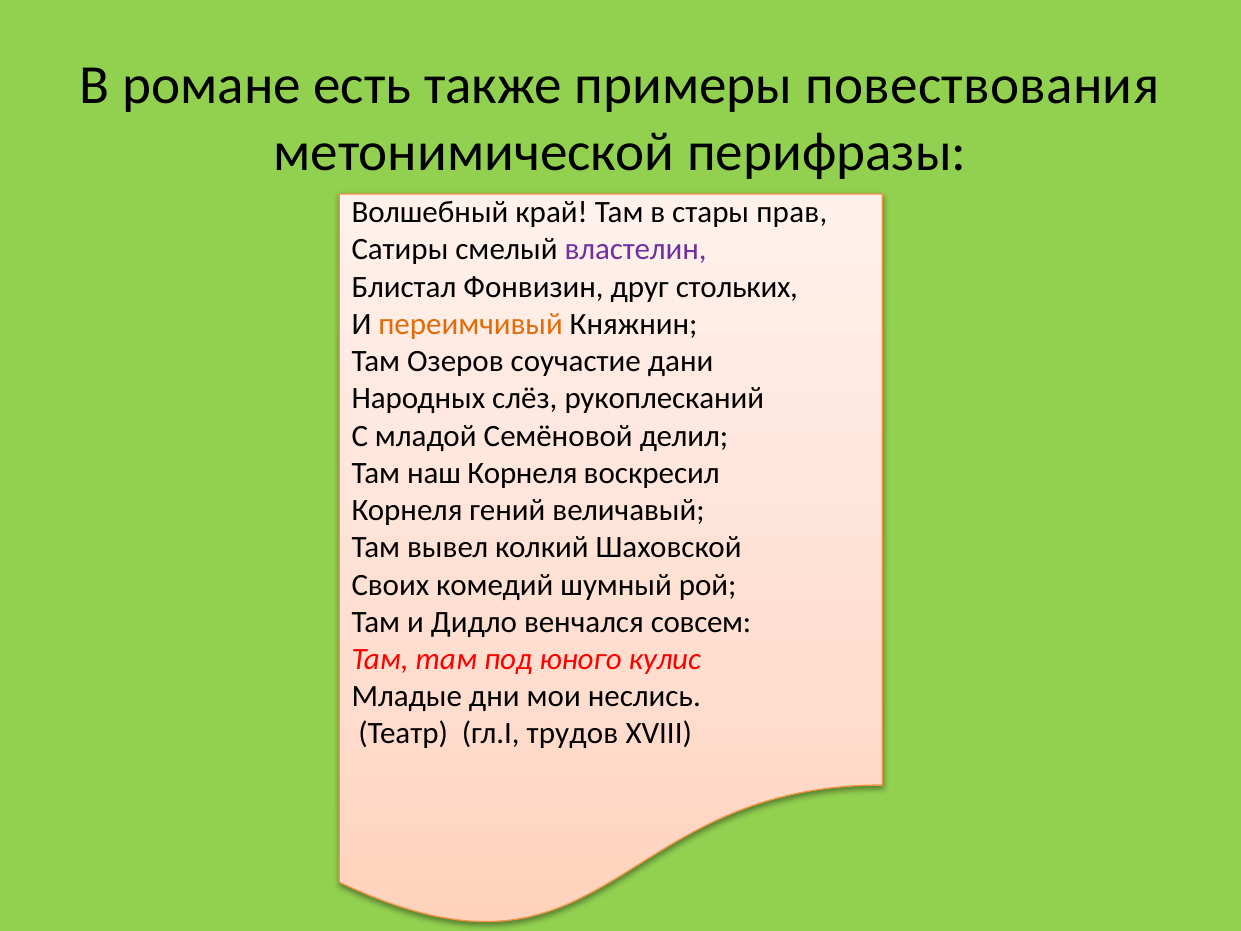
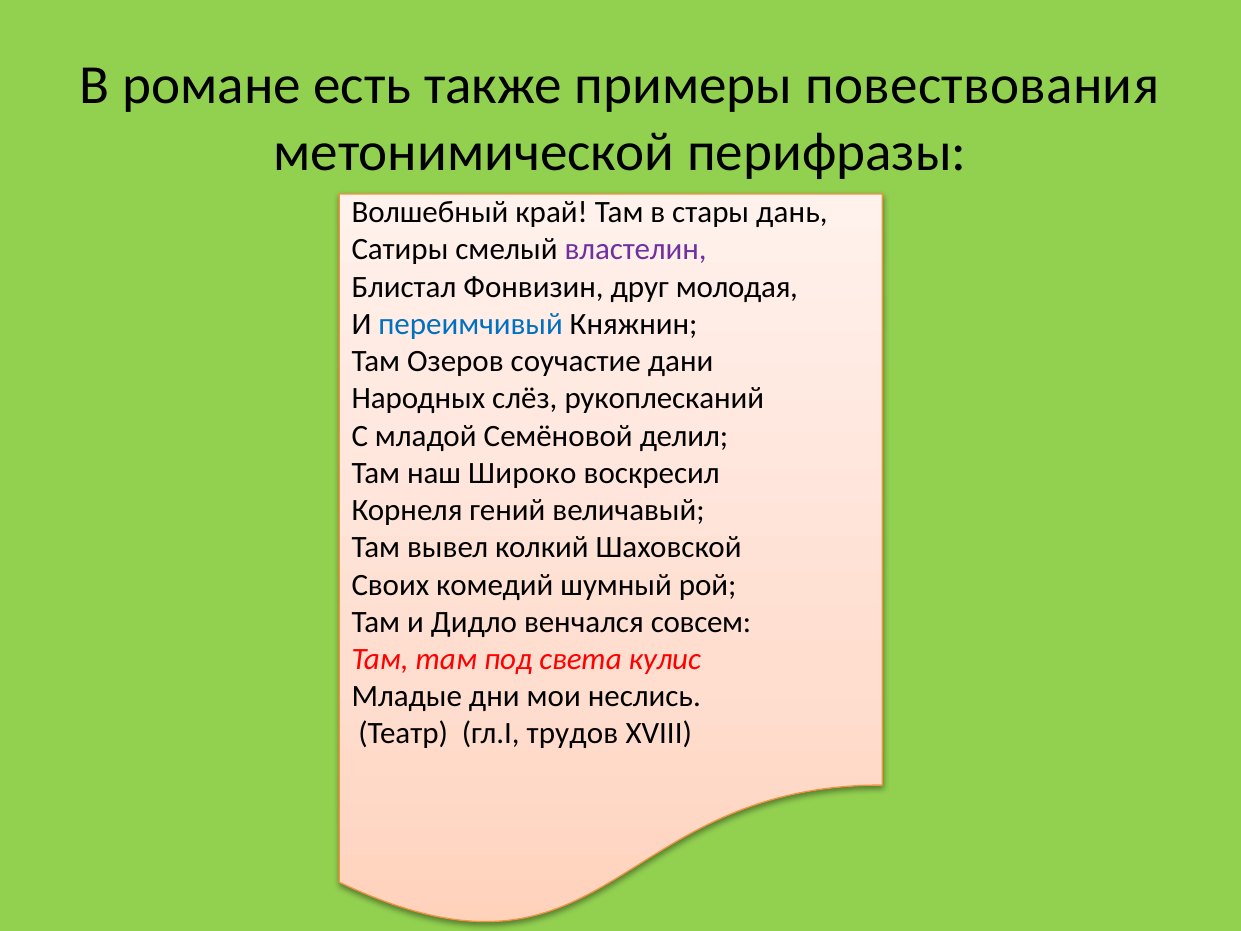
прав: прав -> дань
стольких: стольких -> молодая
переимчивый colour: orange -> blue
наш Корнеля: Корнеля -> Широко
юного: юного -> света
